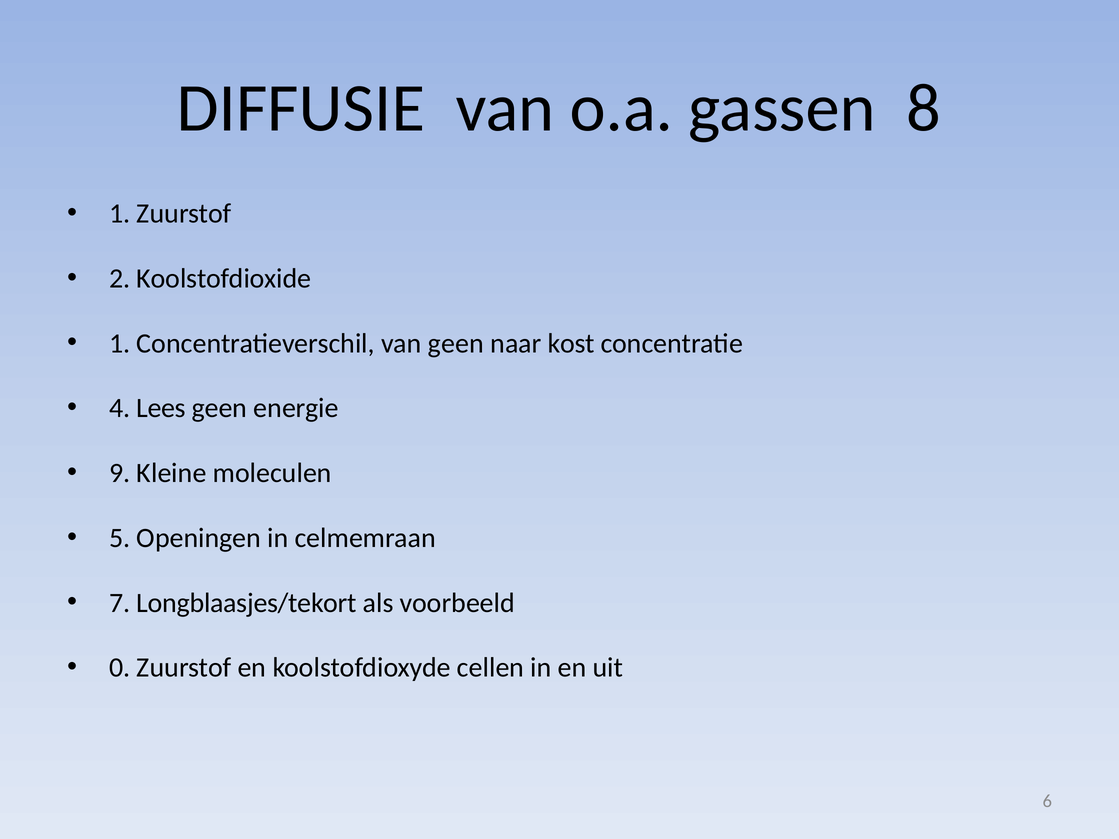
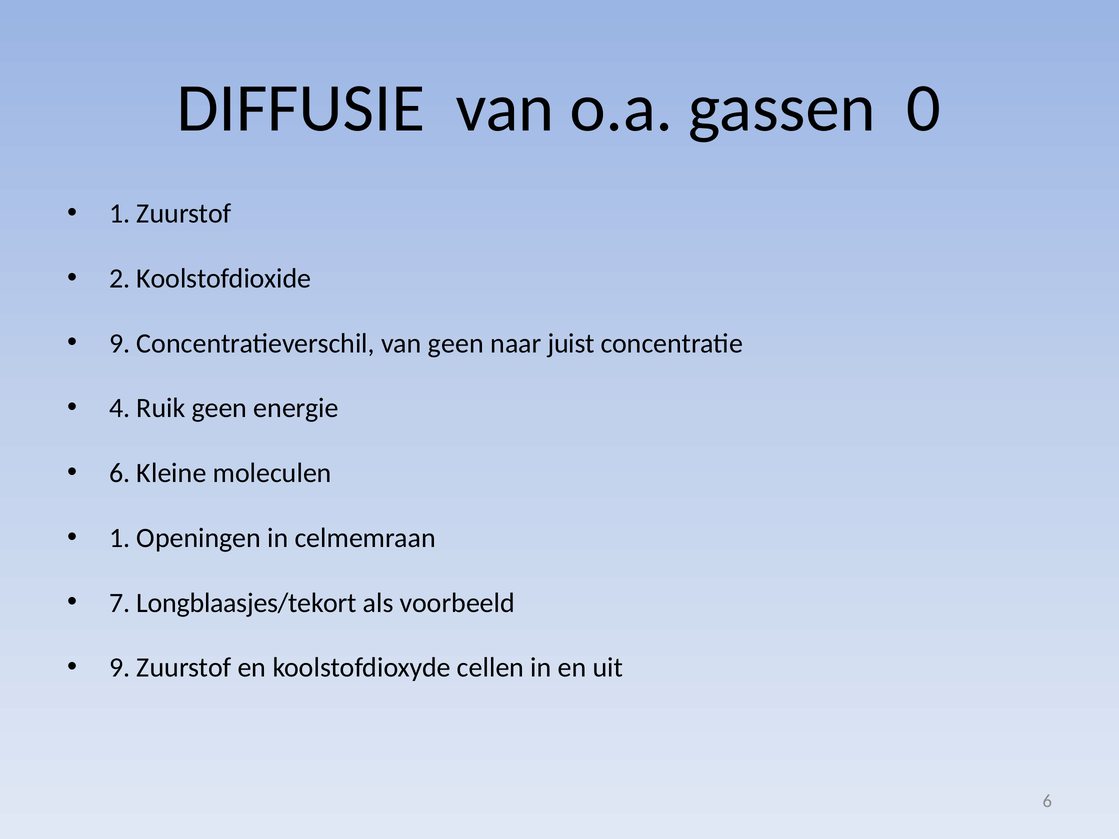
8: 8 -> 0
1 at (120, 343): 1 -> 9
kost: kost -> juist
Lees: Lees -> Ruik
9 at (120, 473): 9 -> 6
5 at (120, 538): 5 -> 1
0 at (120, 668): 0 -> 9
